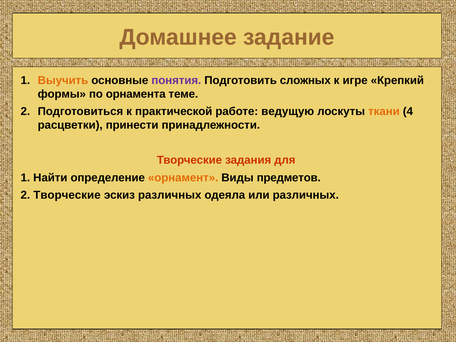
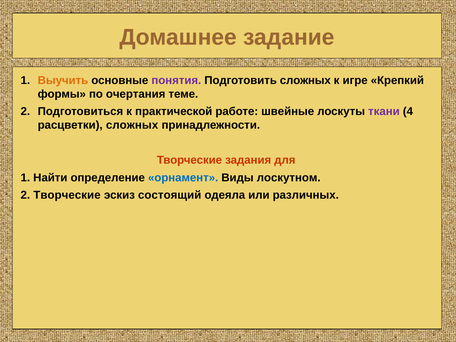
орнамента: орнамента -> очертания
ведущую: ведущую -> швейные
ткани colour: orange -> purple
расцветки принести: принести -> сложных
орнамент colour: orange -> blue
предметов: предметов -> лоскутном
эскиз различных: различных -> состоящий
